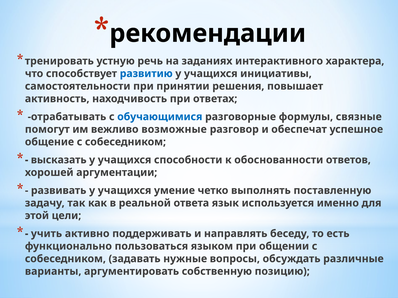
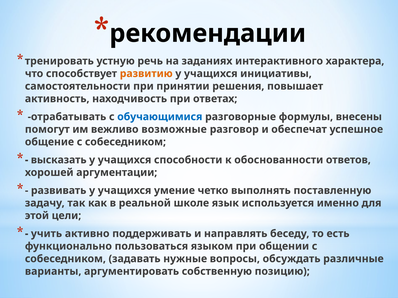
развитию colour: blue -> orange
связные: связные -> внесены
ответа: ответа -> школе
